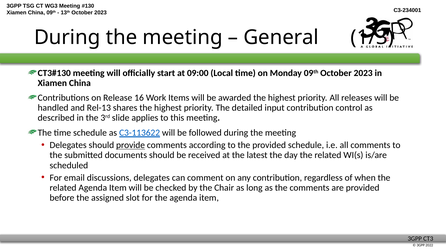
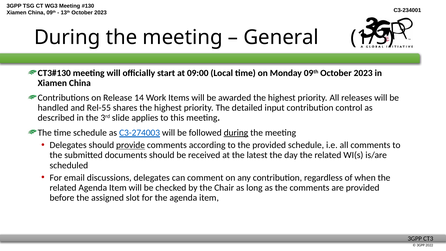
16: 16 -> 14
Rel-13: Rel-13 -> Rel-55
C3-113622: C3-113622 -> C3-274003
during at (236, 133) underline: none -> present
